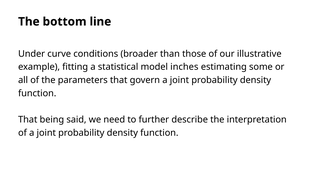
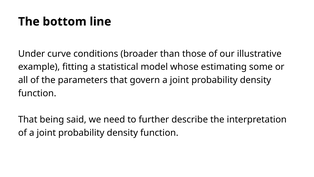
inches: inches -> whose
